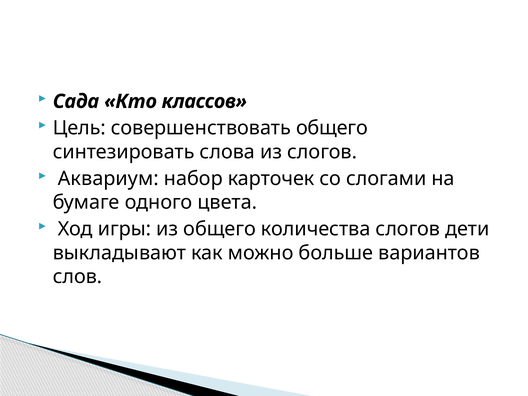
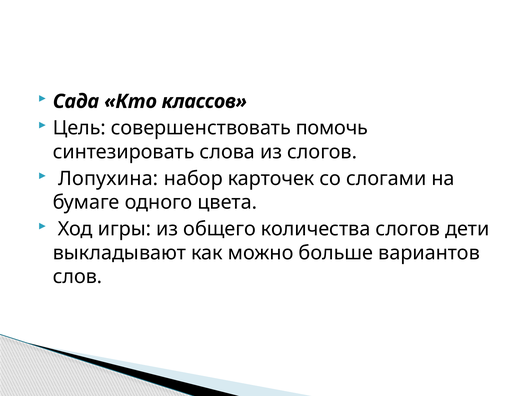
совершенствовать общего: общего -> помочь
Аквариум: Аквариум -> Лопухина
